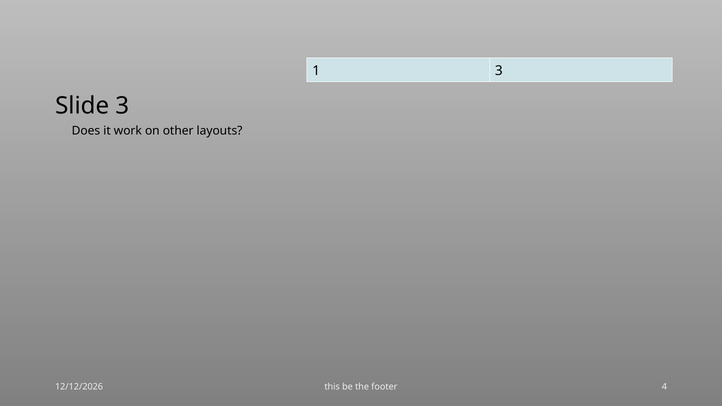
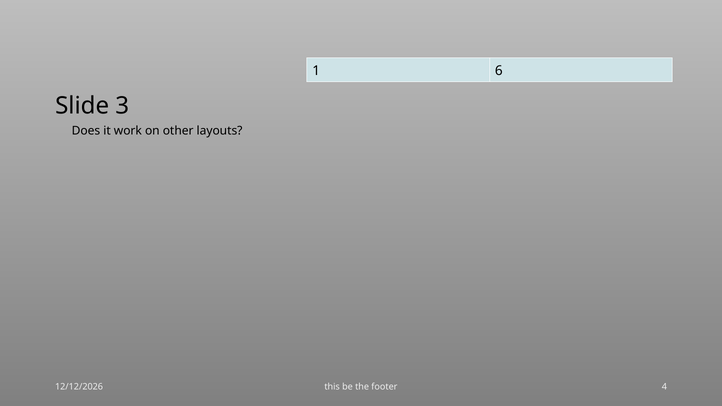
1 3: 3 -> 6
